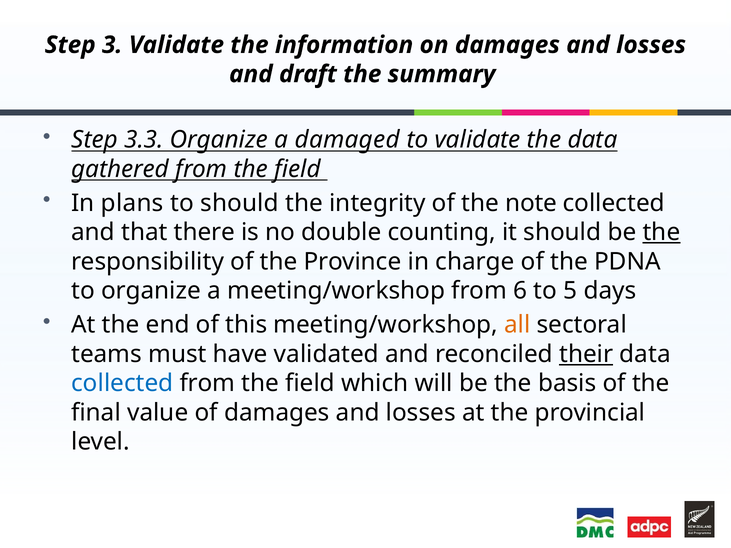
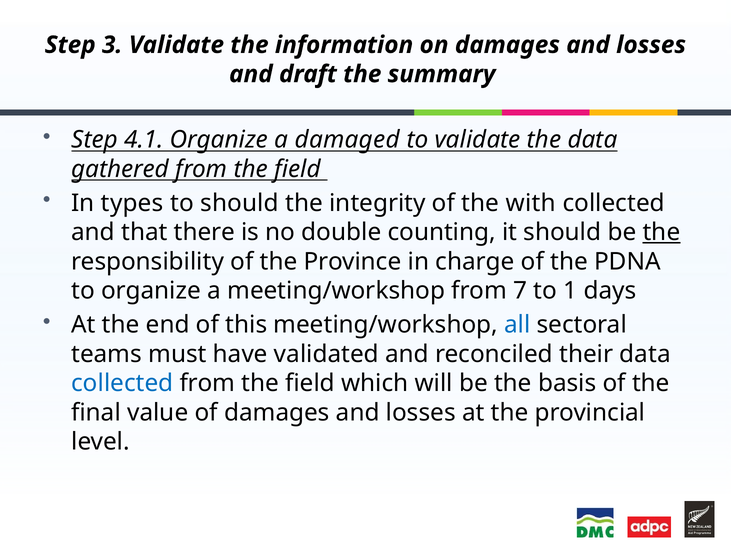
3.3: 3.3 -> 4.1
plans: plans -> types
note: note -> with
6: 6 -> 7
5: 5 -> 1
all colour: orange -> blue
their underline: present -> none
